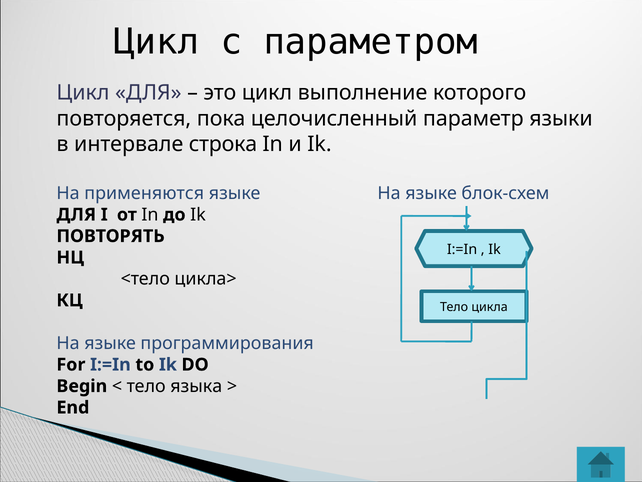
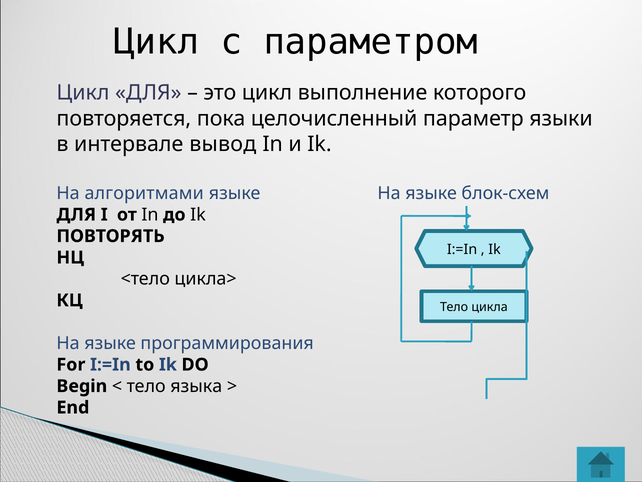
строка: строка -> вывод
применяются: применяются -> алгоритмами
